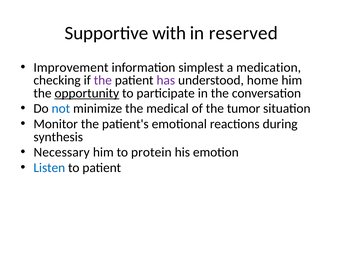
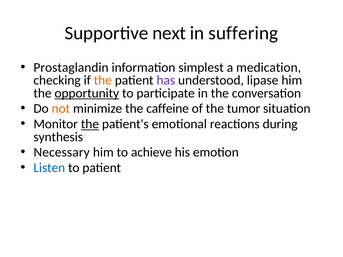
with: with -> next
reserved: reserved -> suffering
Improvement: Improvement -> Prostaglandin
the at (103, 80) colour: purple -> orange
home: home -> lipase
not colour: blue -> orange
medical: medical -> caffeine
the at (90, 124) underline: none -> present
protein: protein -> achieve
